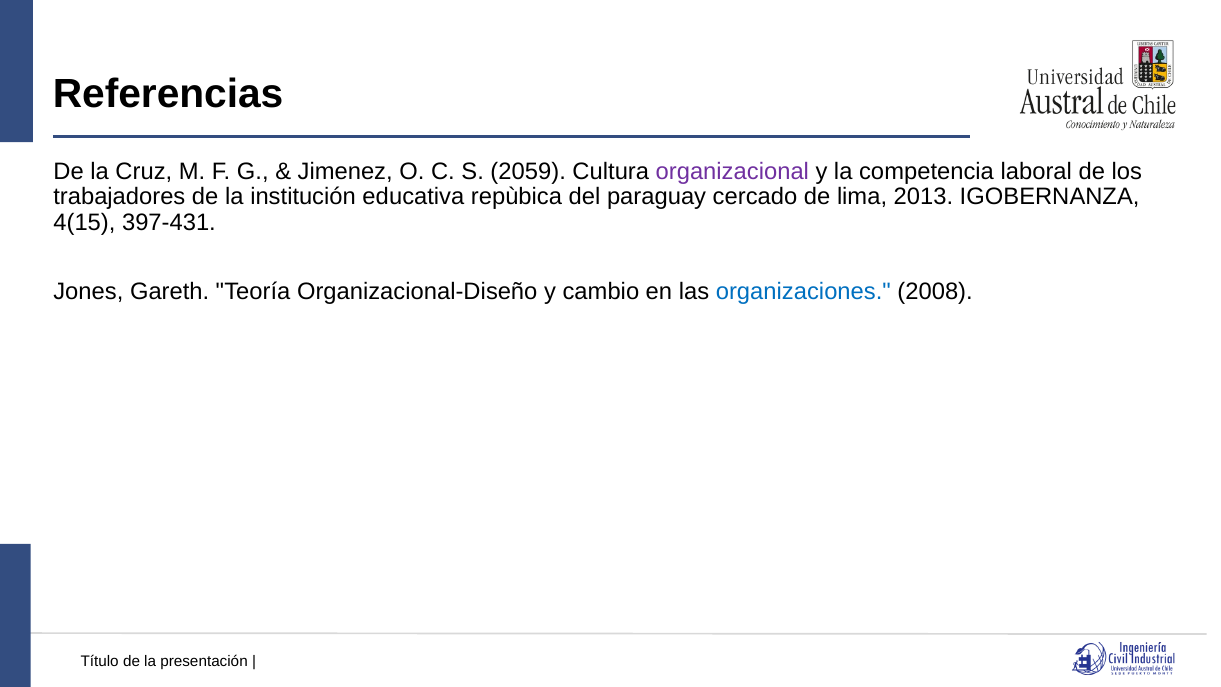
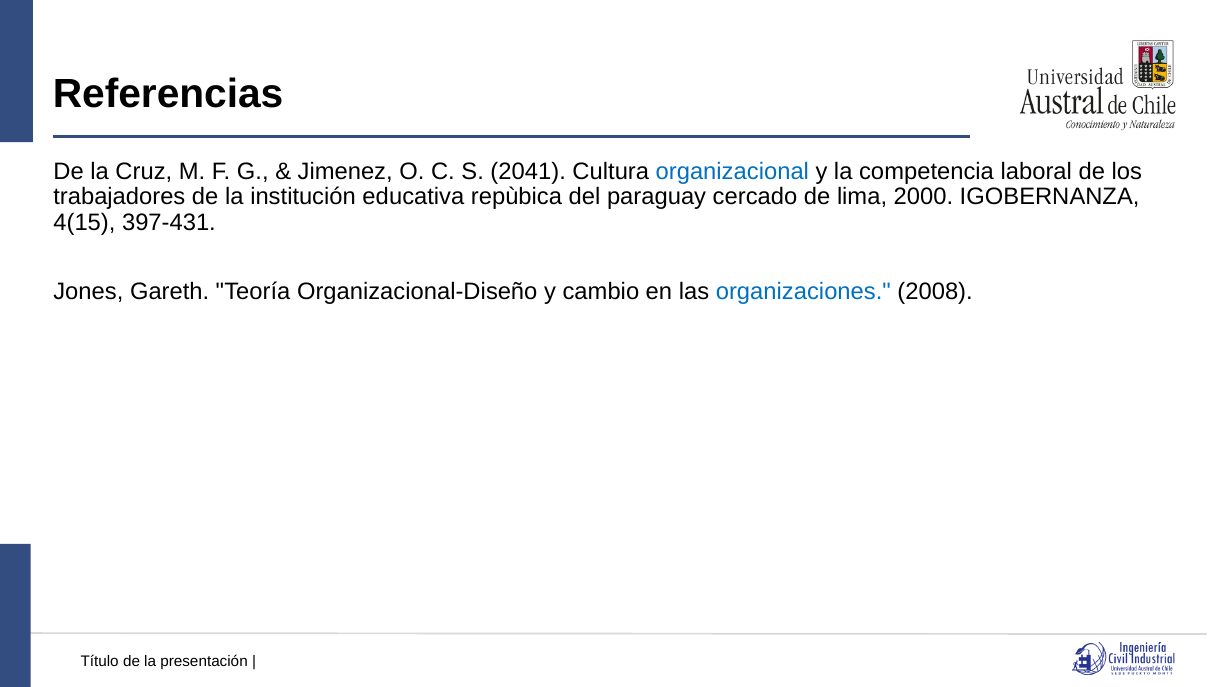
2059: 2059 -> 2041
organizacional colour: purple -> blue
2013: 2013 -> 2000
